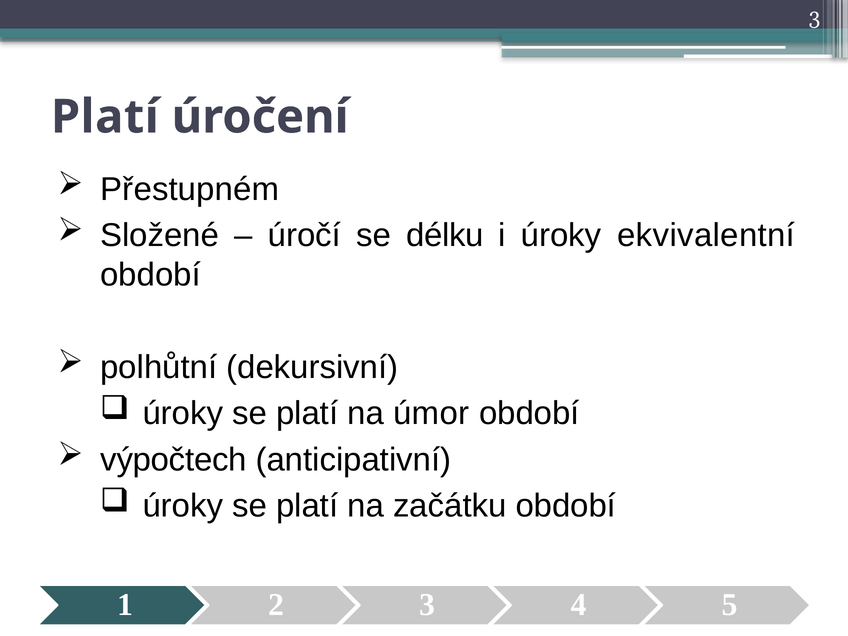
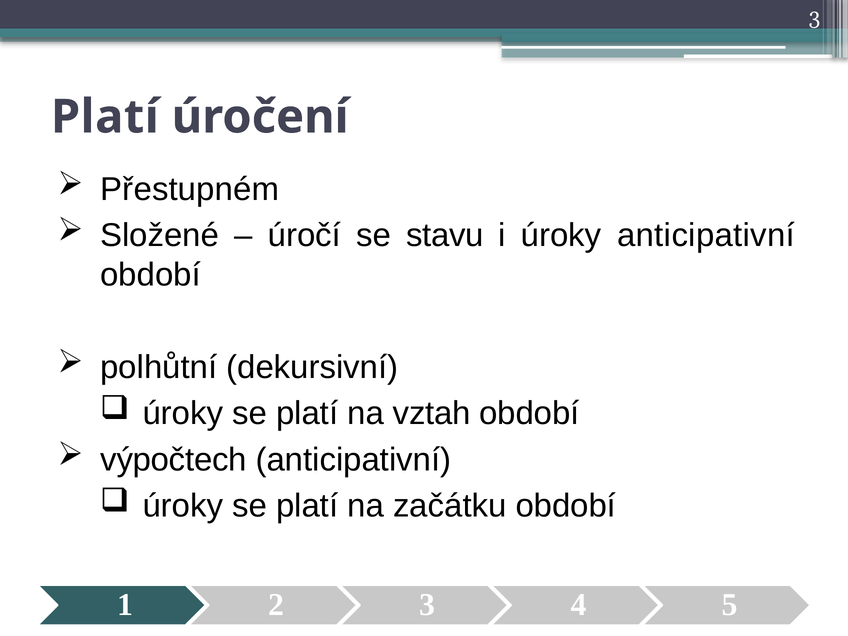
délku: délku -> stavu
úroky ekvivalentní: ekvivalentní -> anticipativní
úmor: úmor -> vztah
